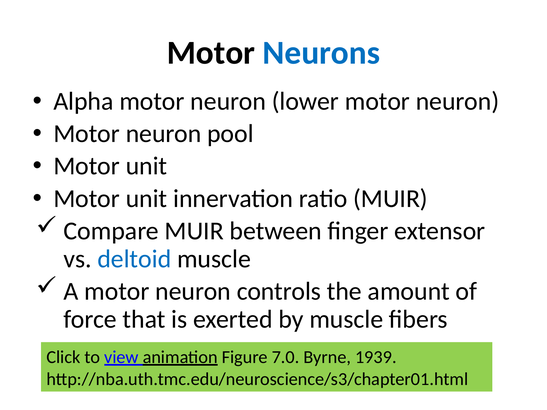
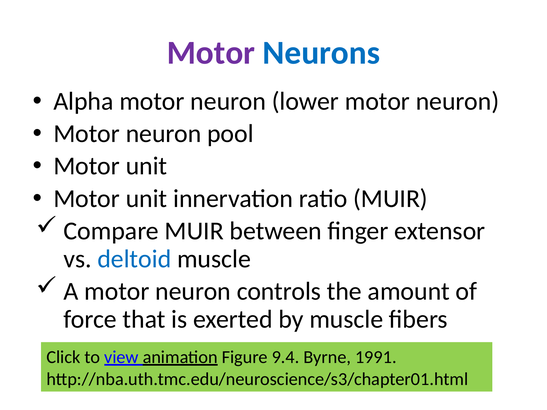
Motor at (211, 53) colour: black -> purple
7.0: 7.0 -> 9.4
1939: 1939 -> 1991
